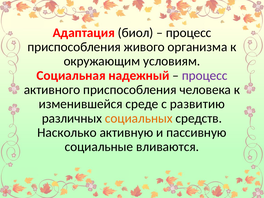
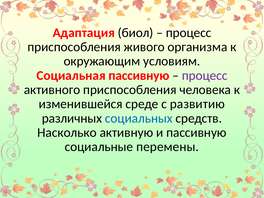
Социальная надежный: надежный -> пассивную
социальных colour: orange -> blue
вливаются: вливаются -> перемены
